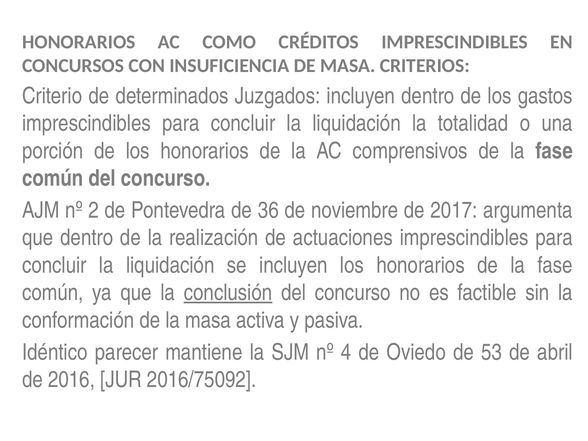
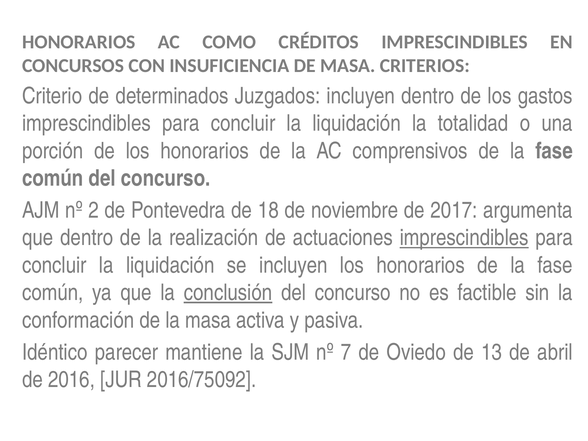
36: 36 -> 18
imprescindibles at (464, 238) underline: none -> present
4: 4 -> 7
53: 53 -> 13
